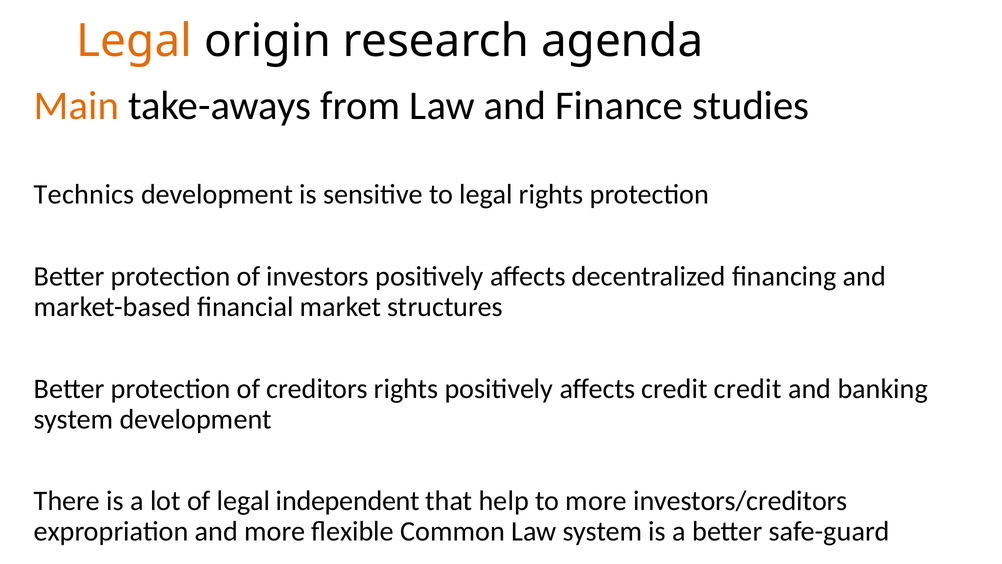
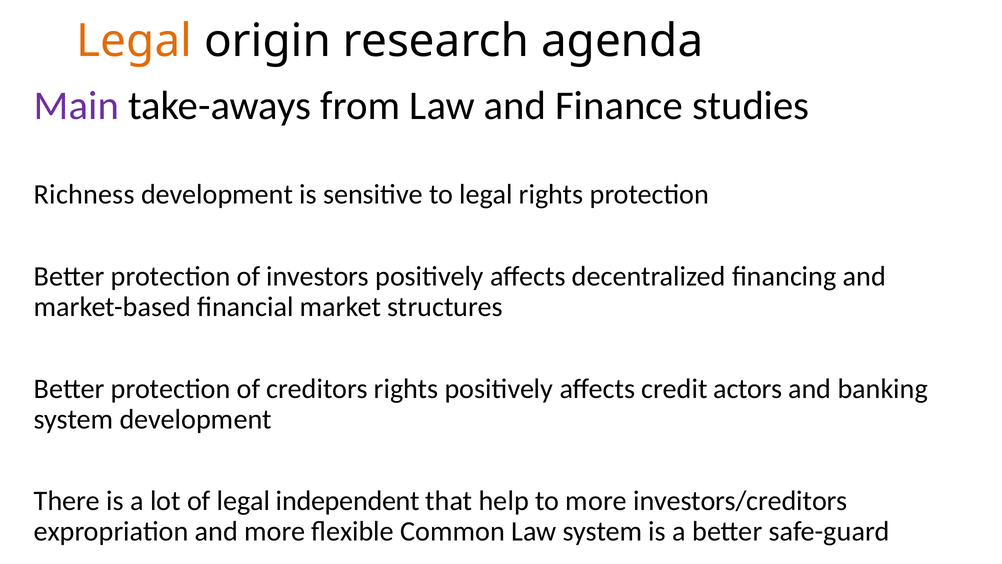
Main colour: orange -> purple
Technics: Technics -> Richness
credit credit: credit -> actors
